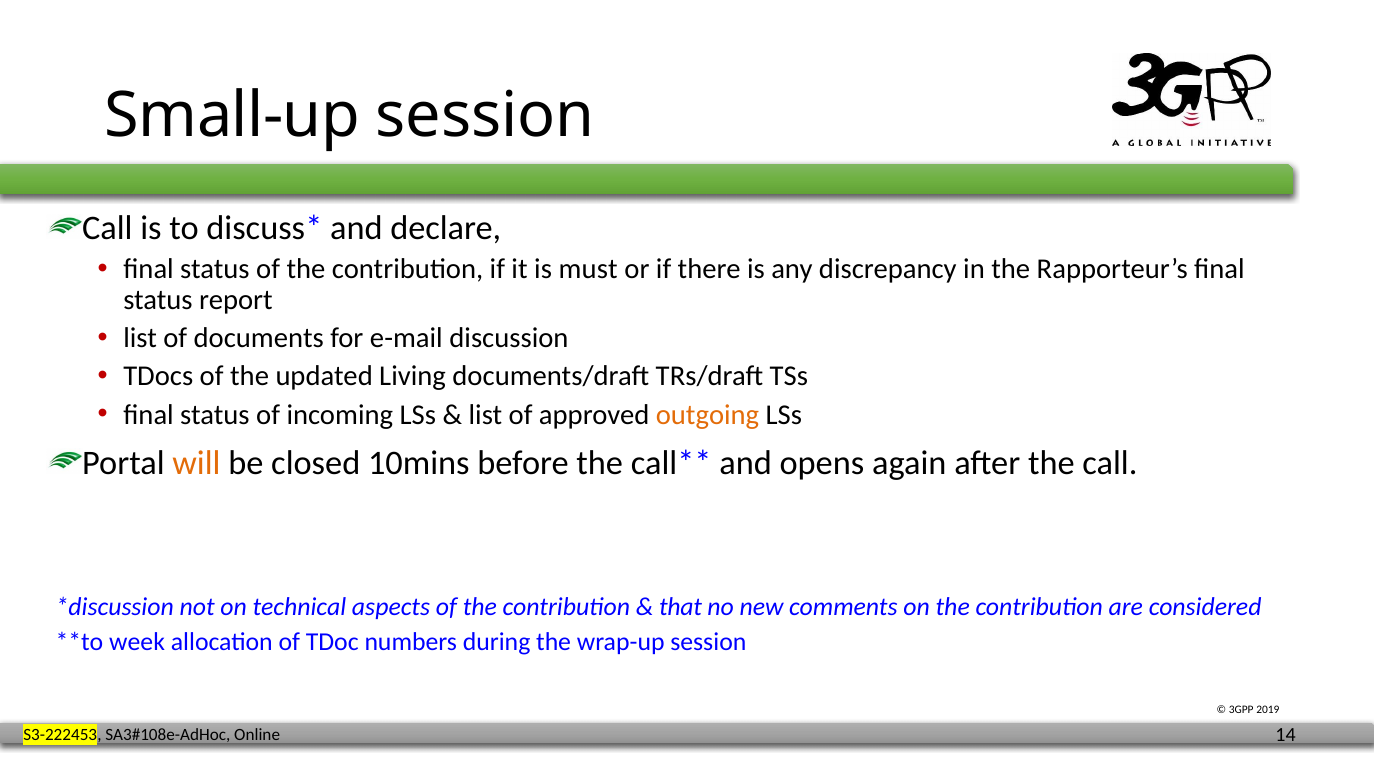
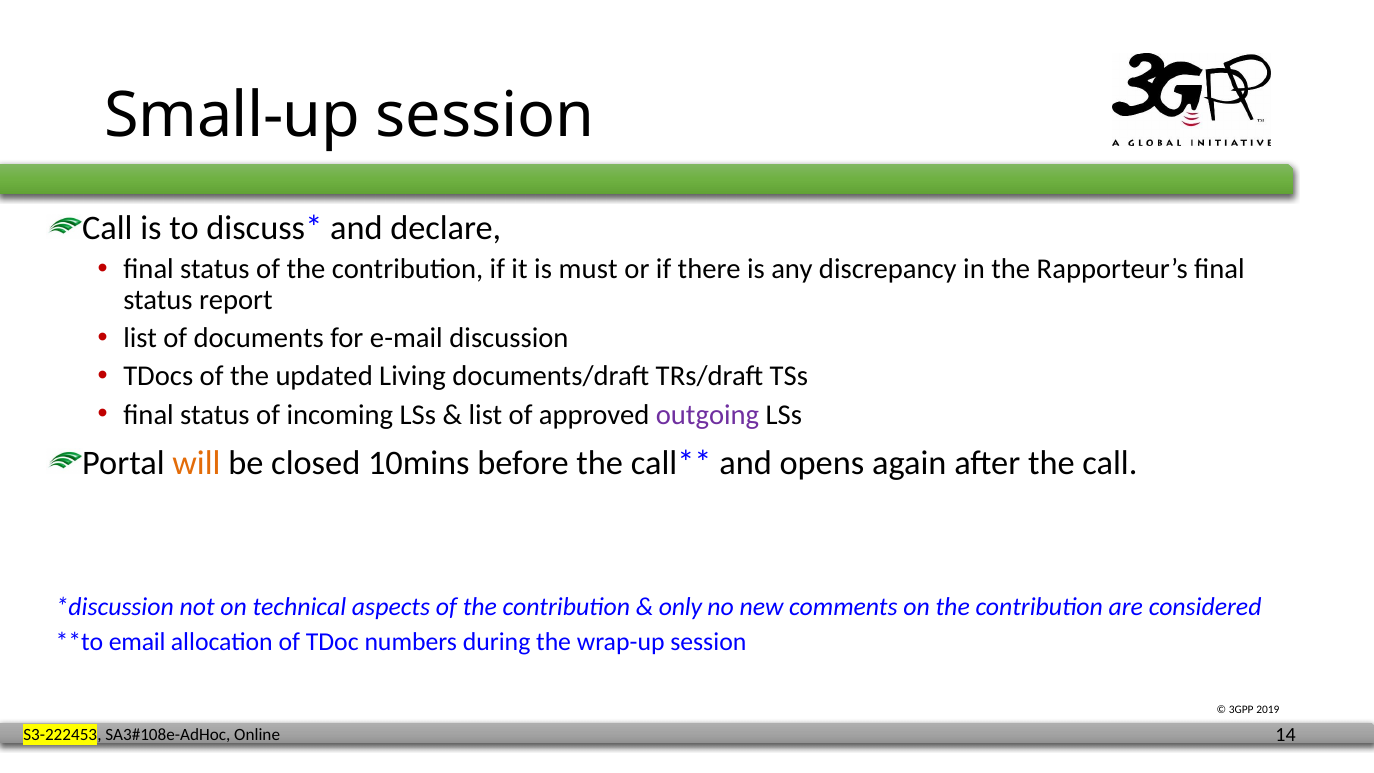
outgoing colour: orange -> purple
that: that -> only
week: week -> email
